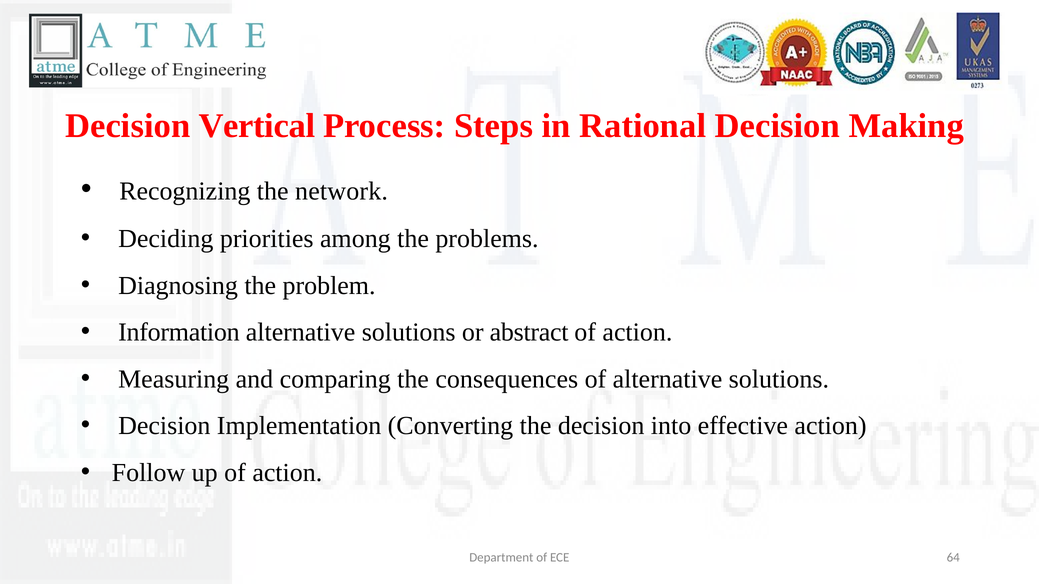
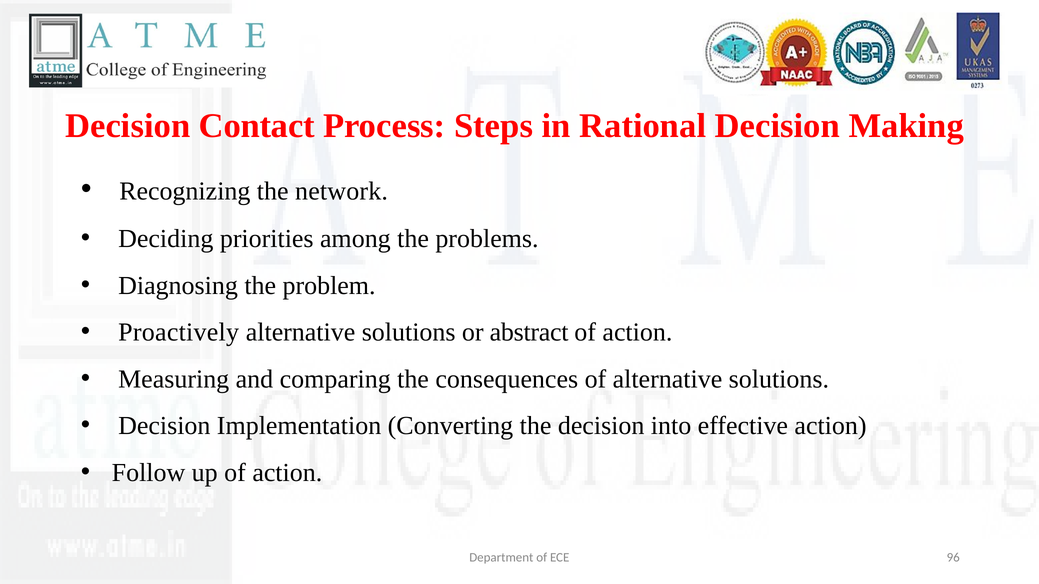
Vertical: Vertical -> Contact
Information: Information -> Proactively
64: 64 -> 96
